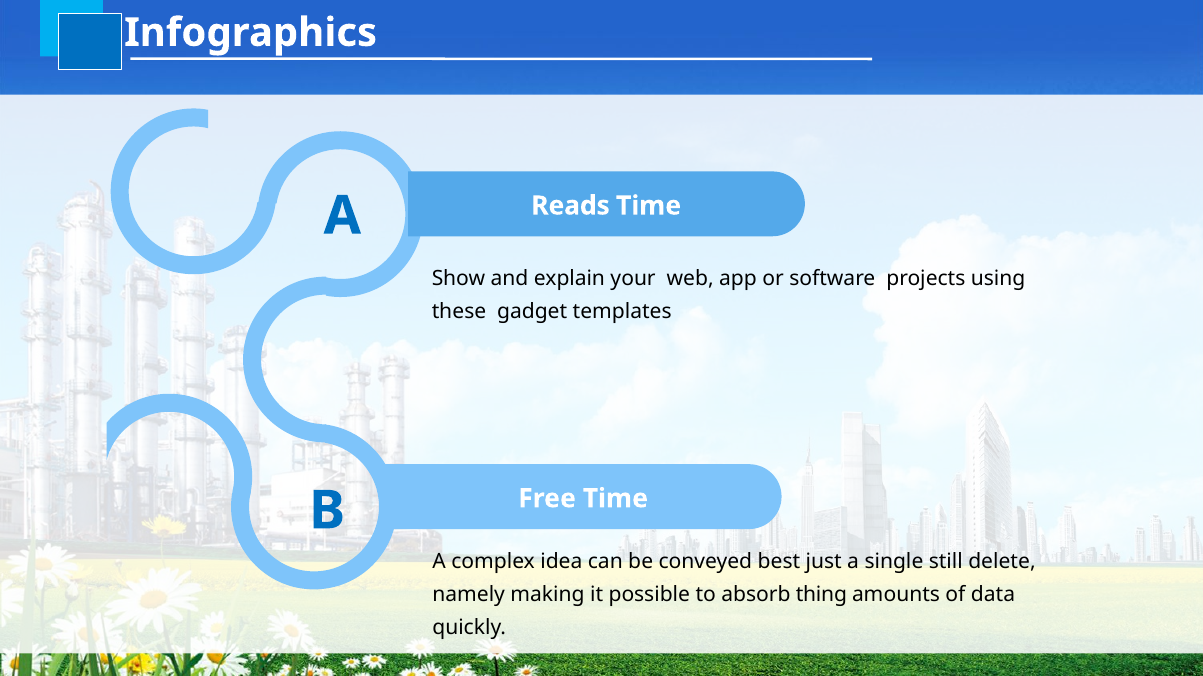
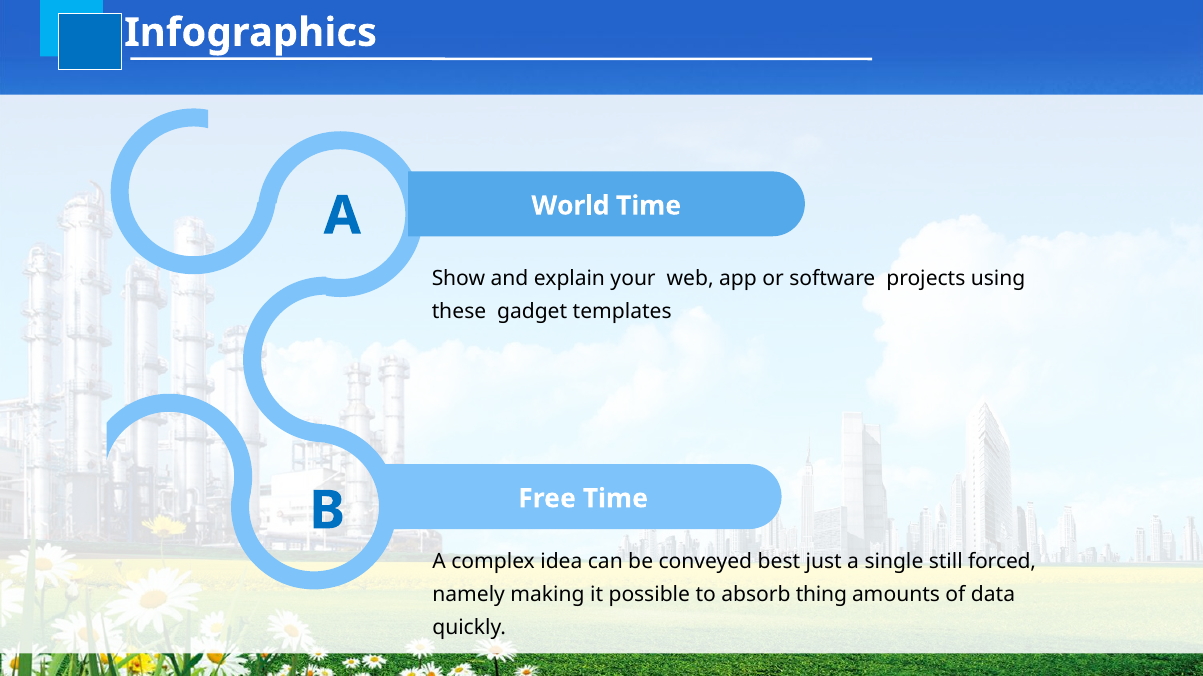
Reads: Reads -> World
delete: delete -> forced
